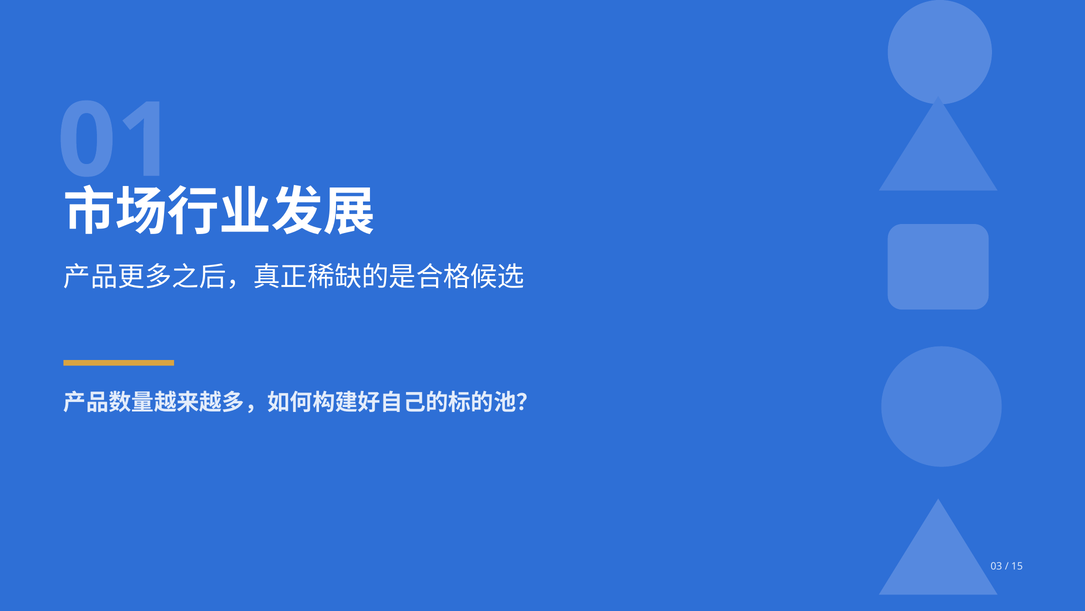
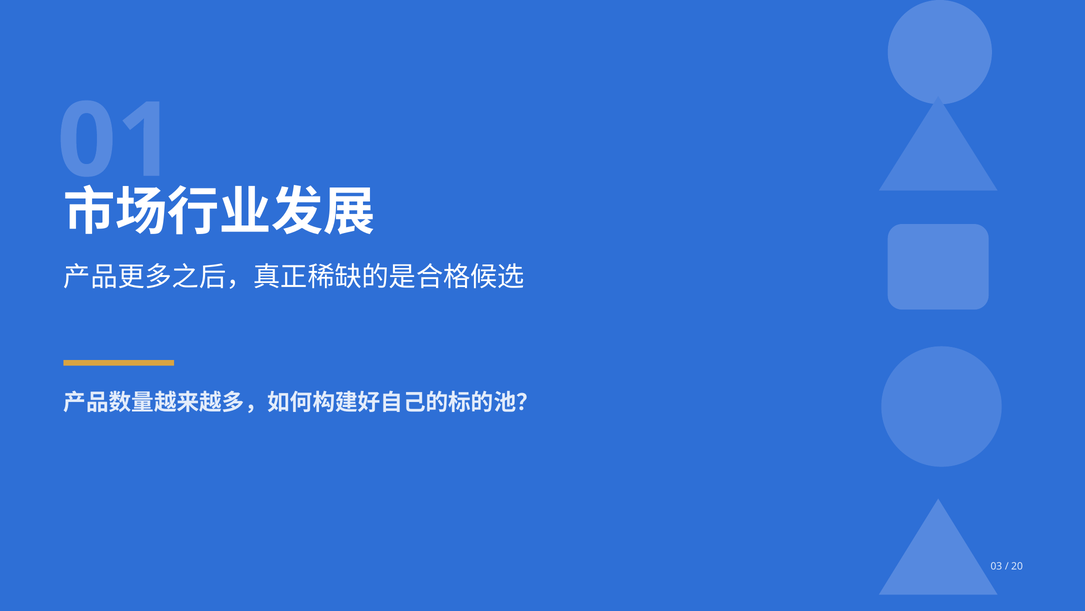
15: 15 -> 20
